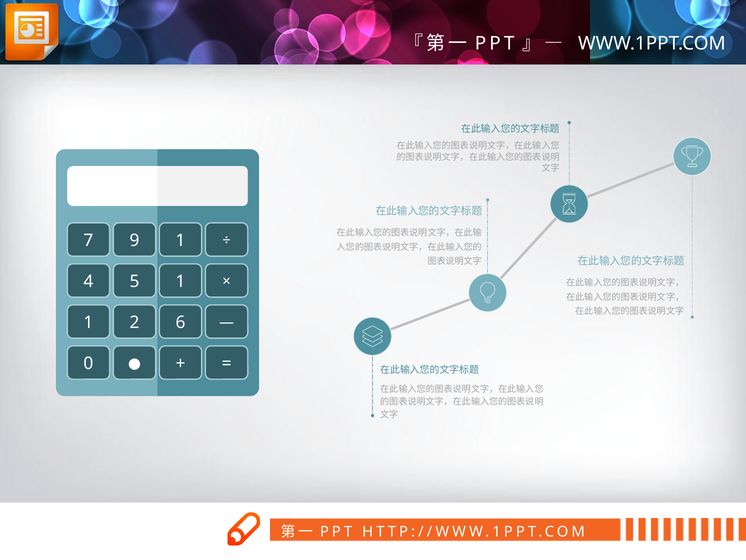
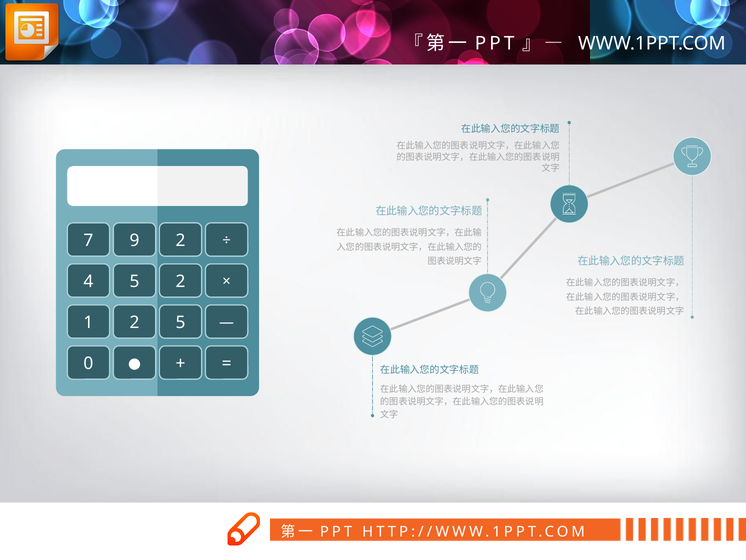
9 1: 1 -> 2
5 1: 1 -> 2
2 6: 6 -> 5
